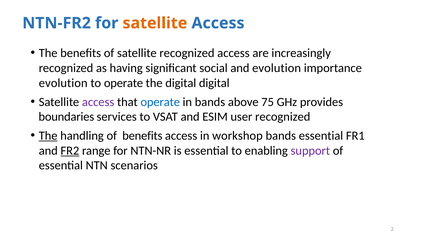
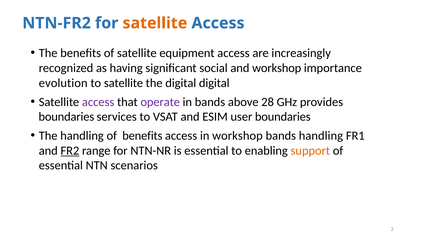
satellite recognized: recognized -> equipment
and evolution: evolution -> workshop
to operate: operate -> satellite
operate at (160, 102) colour: blue -> purple
75: 75 -> 28
user recognized: recognized -> boundaries
The at (48, 136) underline: present -> none
bands essential: essential -> handling
support colour: purple -> orange
